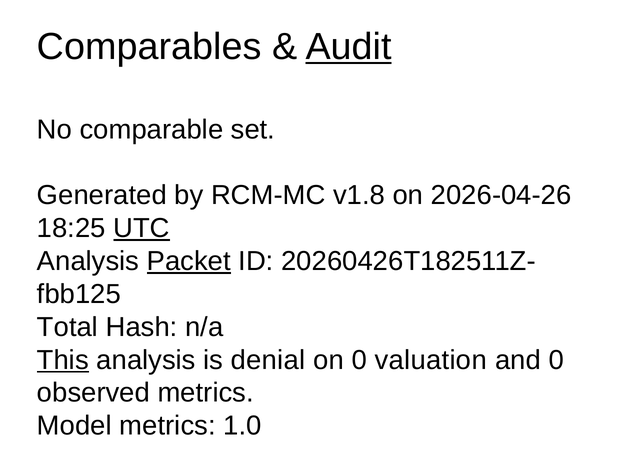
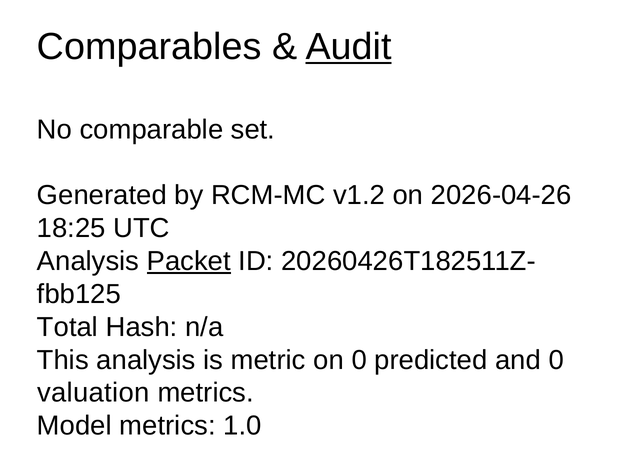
v1.8: v1.8 -> v1.2
UTC underline: present -> none
This underline: present -> none
denial: denial -> metric
valuation: valuation -> predicted
observed: observed -> valuation
